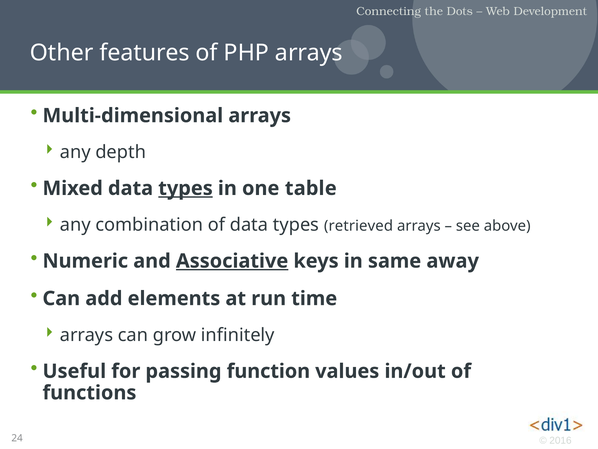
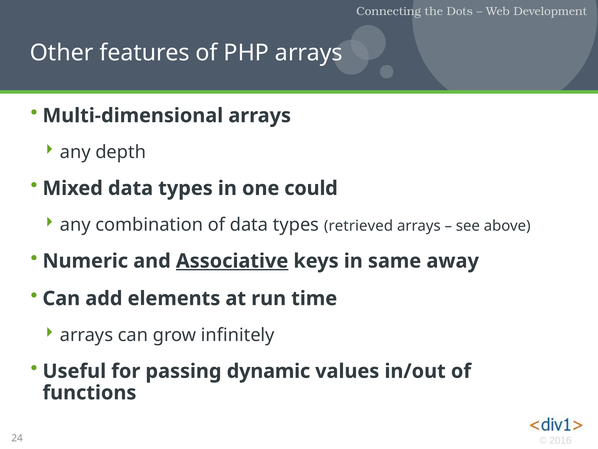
types at (186, 188) underline: present -> none
table: table -> could
function: function -> dynamic
